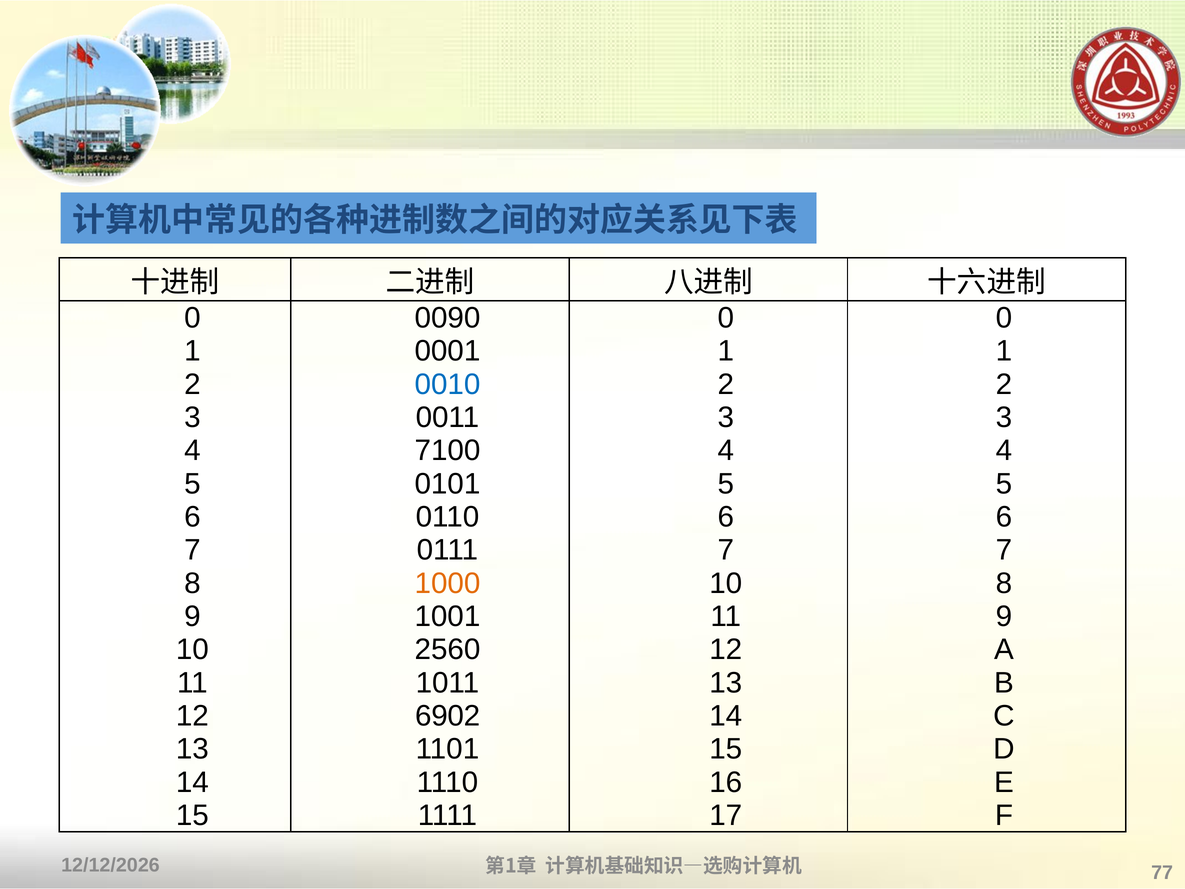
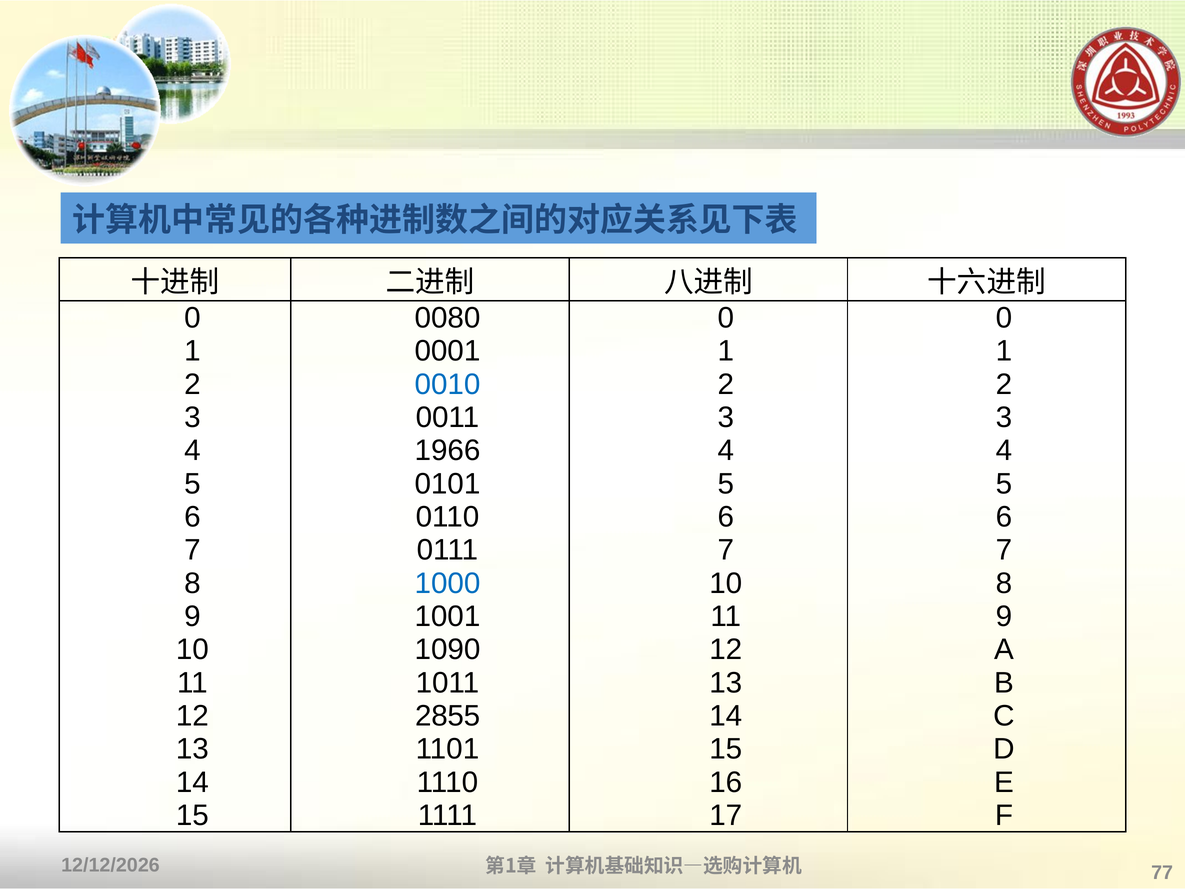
0090: 0090 -> 0080
7100: 7100 -> 1966
1000 colour: orange -> blue
2560: 2560 -> 1090
6902: 6902 -> 2855
